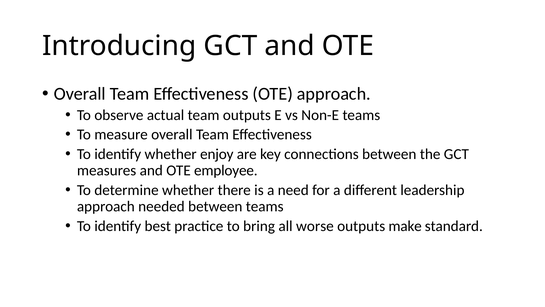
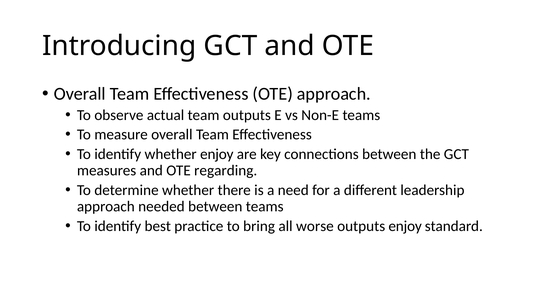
employee: employee -> regarding
outputs make: make -> enjoy
